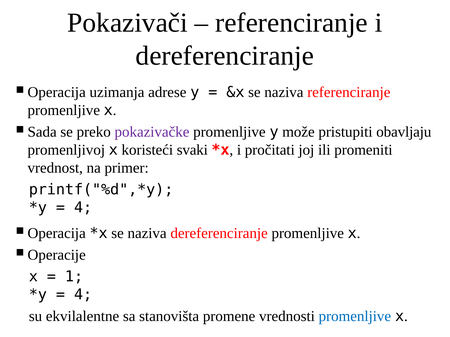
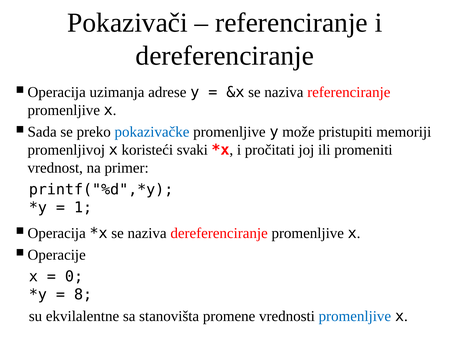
pokazivačke colour: purple -> blue
obavljaju: obavljaju -> memoriji
4 at (83, 208): 4 -> 1
1: 1 -> 0
4 at (83, 295): 4 -> 8
